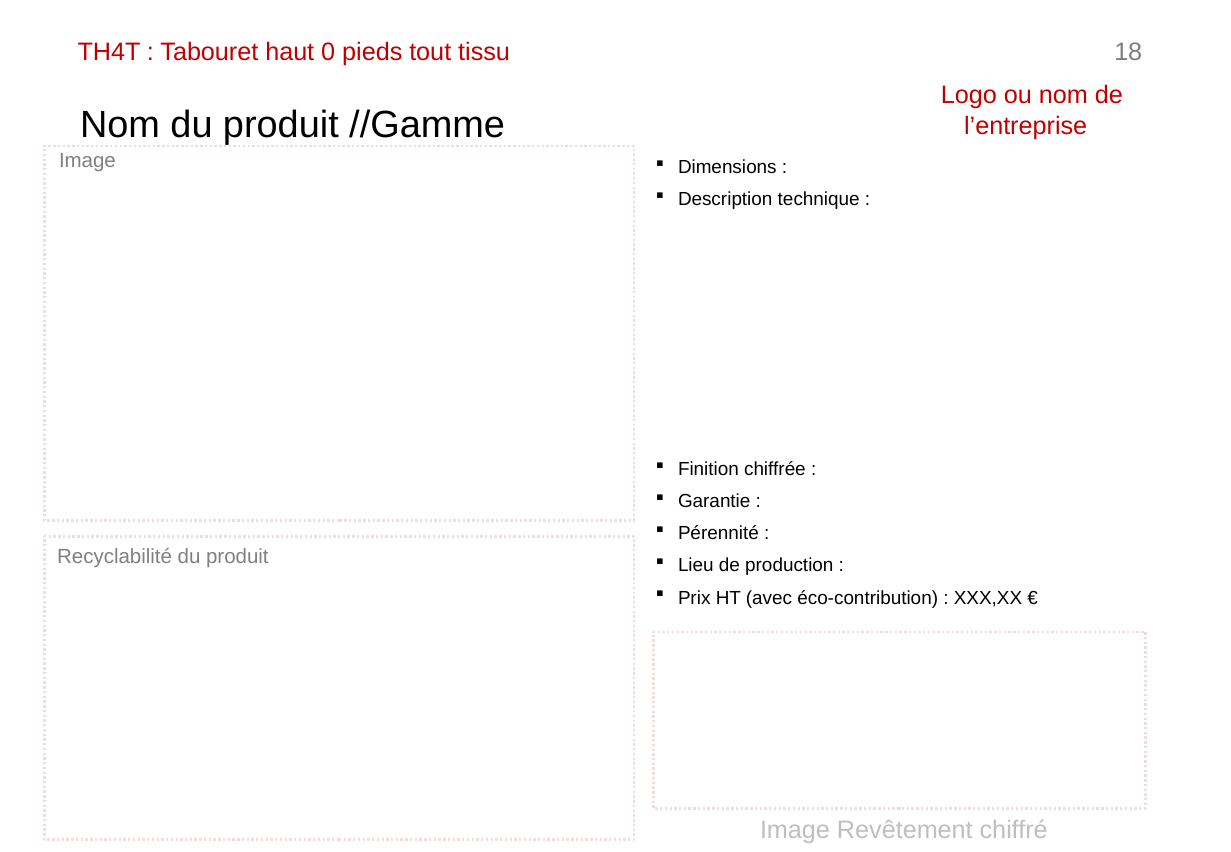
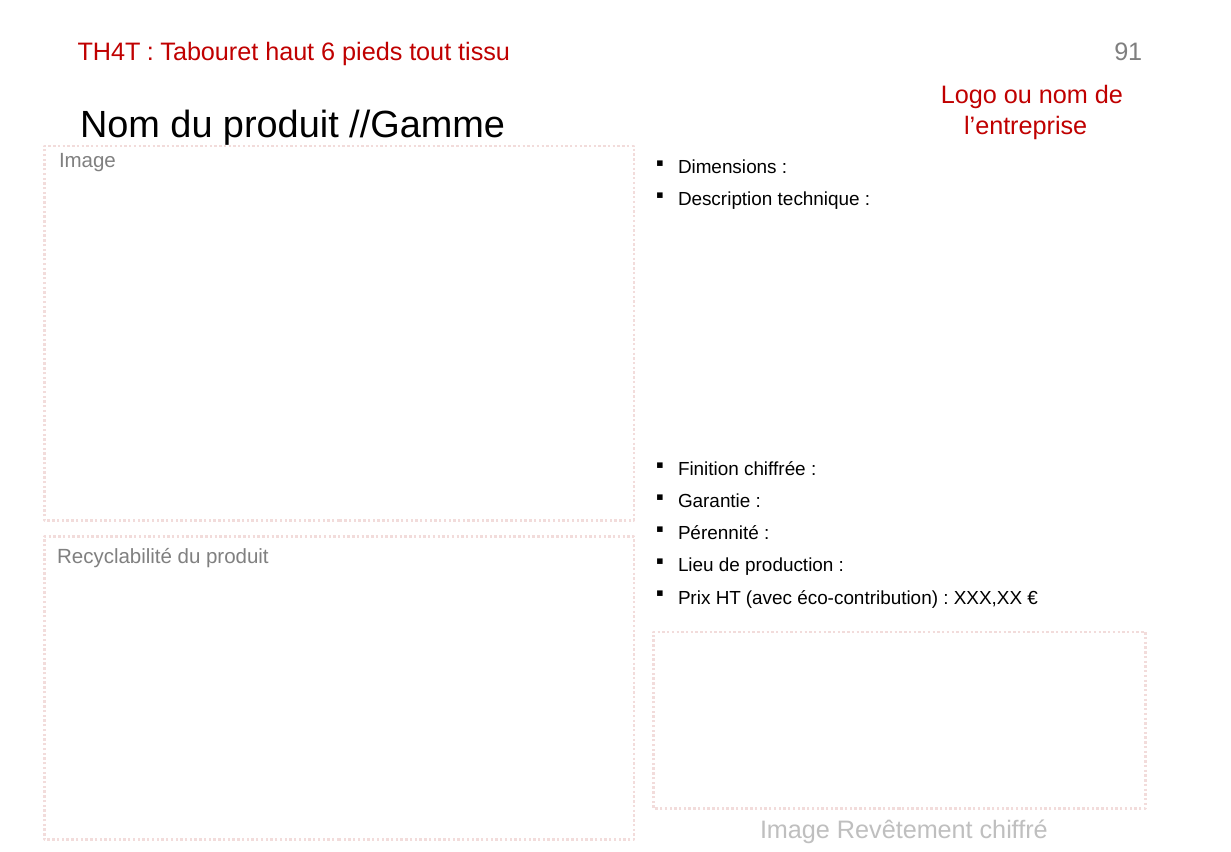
0: 0 -> 6
18: 18 -> 91
